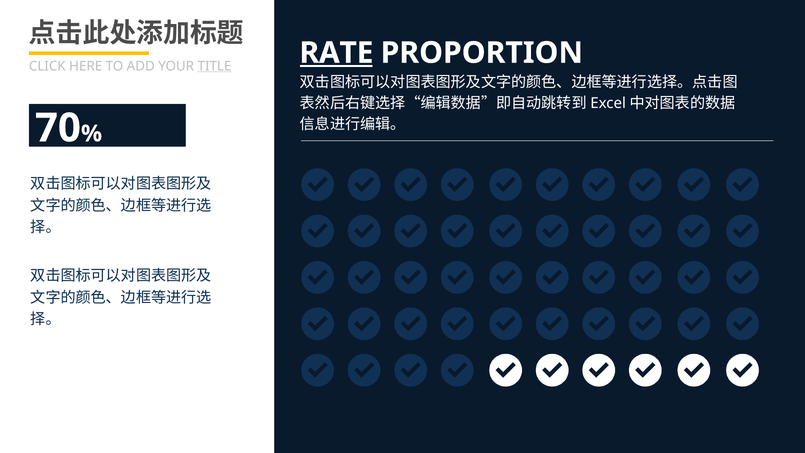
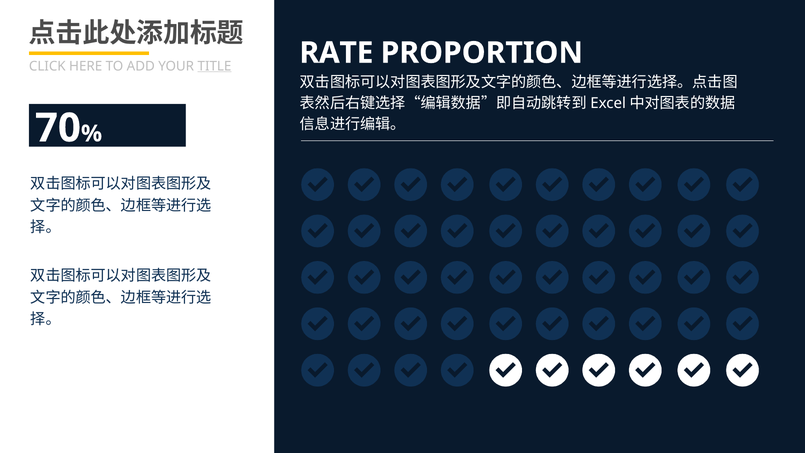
RATE underline: present -> none
